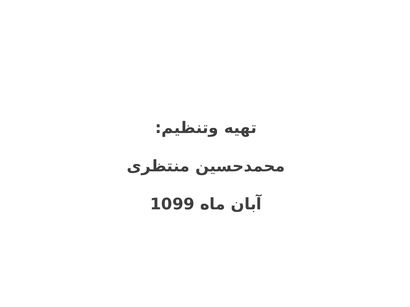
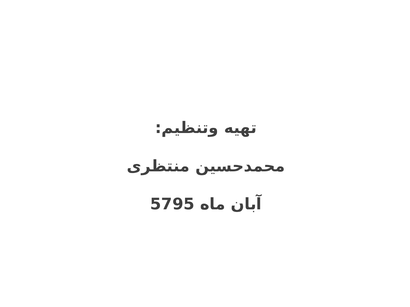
1099: 1099 -> 5795
